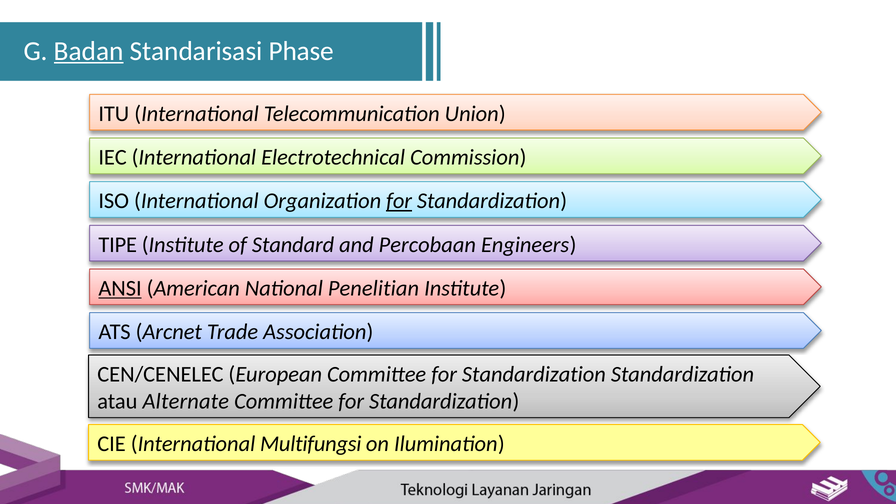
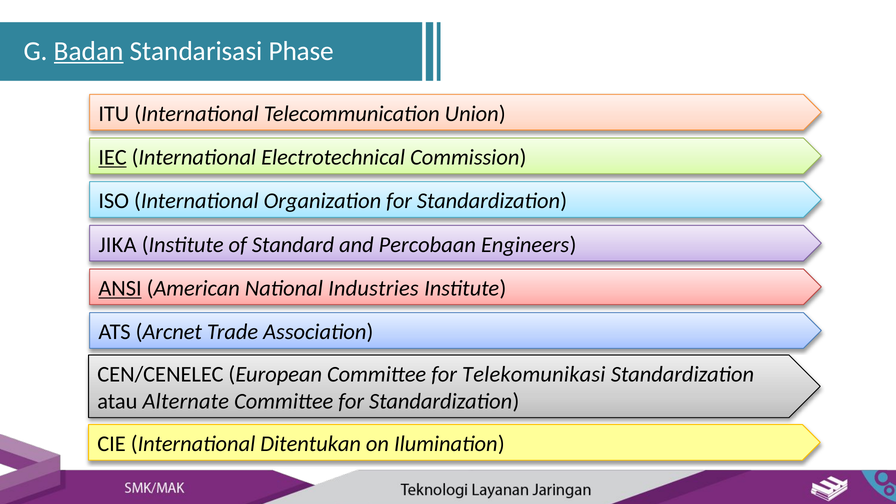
IEC underline: none -> present
for at (399, 201) underline: present -> none
TIPE: TIPE -> JIKA
Penelitian: Penelitian -> Industries
European Committee for Standardization: Standardization -> Telekomunikasi
Multifungsi: Multifungsi -> Ditentukan
